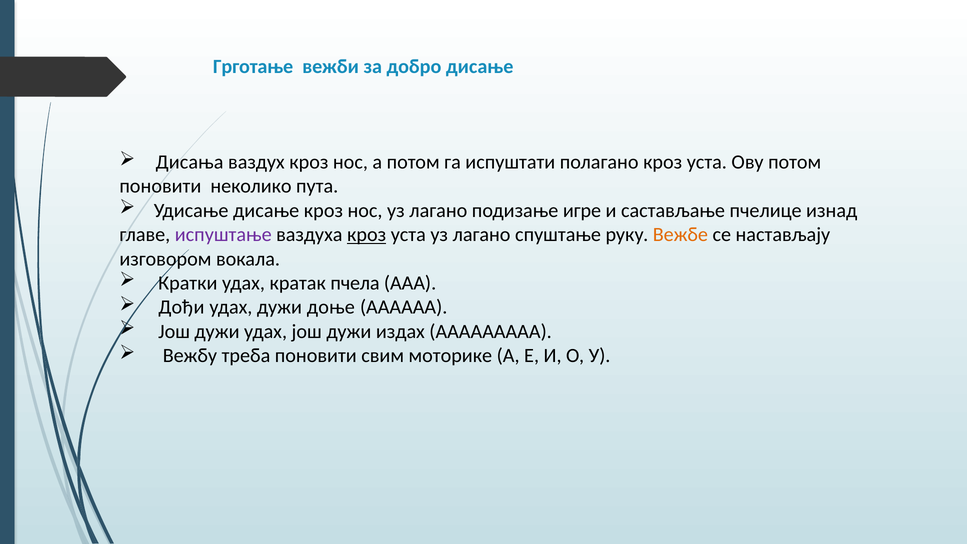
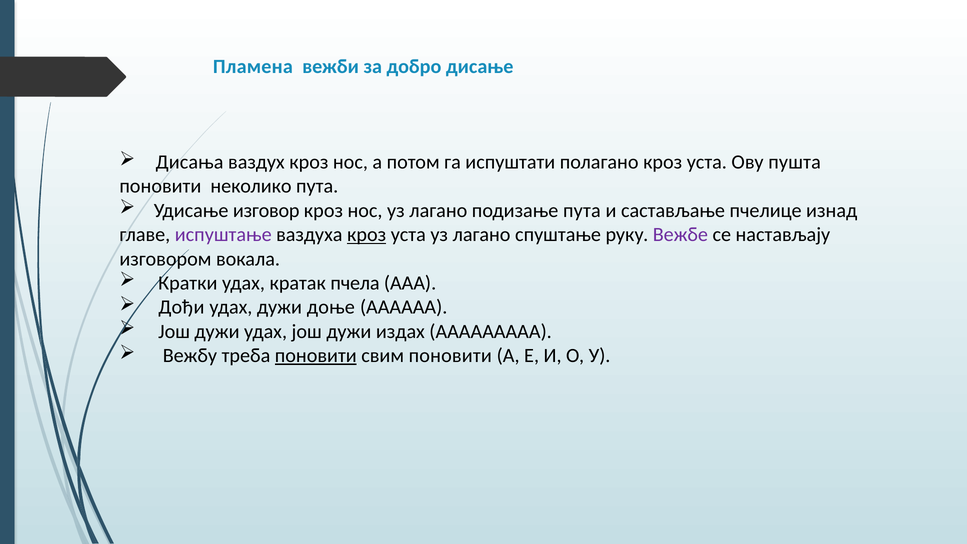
Грготање: Грготање -> Пламена
Ову потом: потом -> пушта
Удисање дисање: дисање -> изговор
подизање игре: игре -> пута
Вежбе colour: orange -> purple
поновити at (316, 356) underline: none -> present
свим моторике: моторике -> поновити
